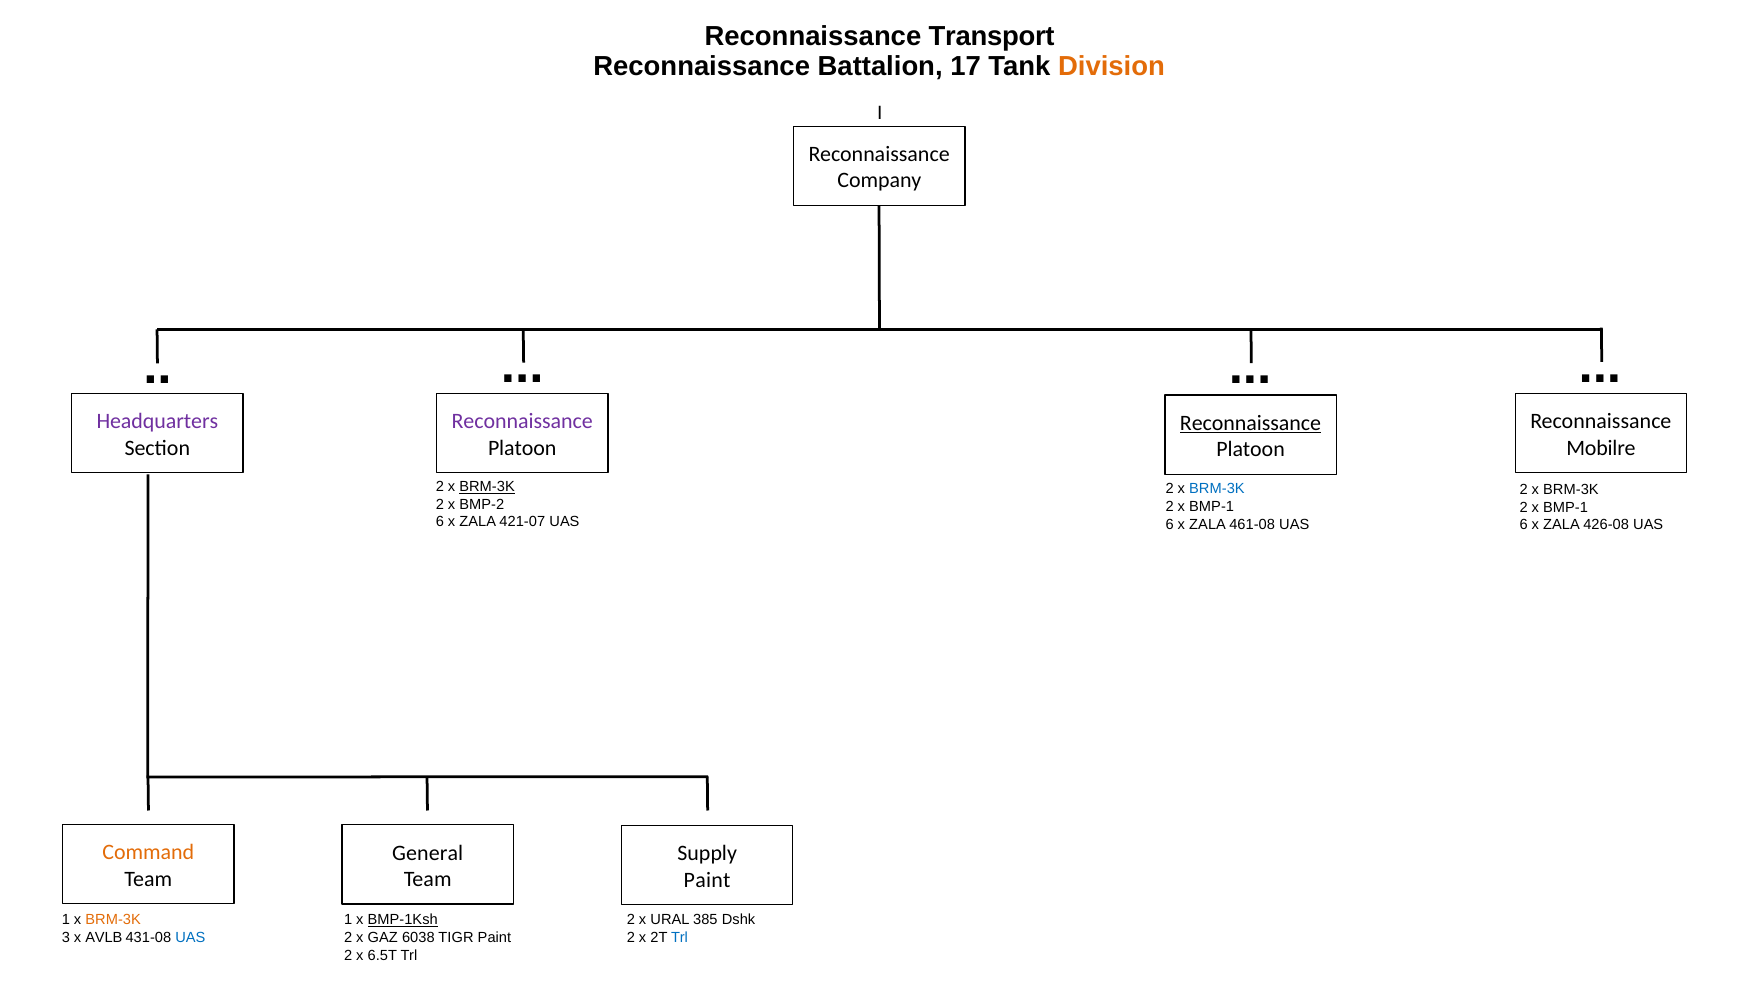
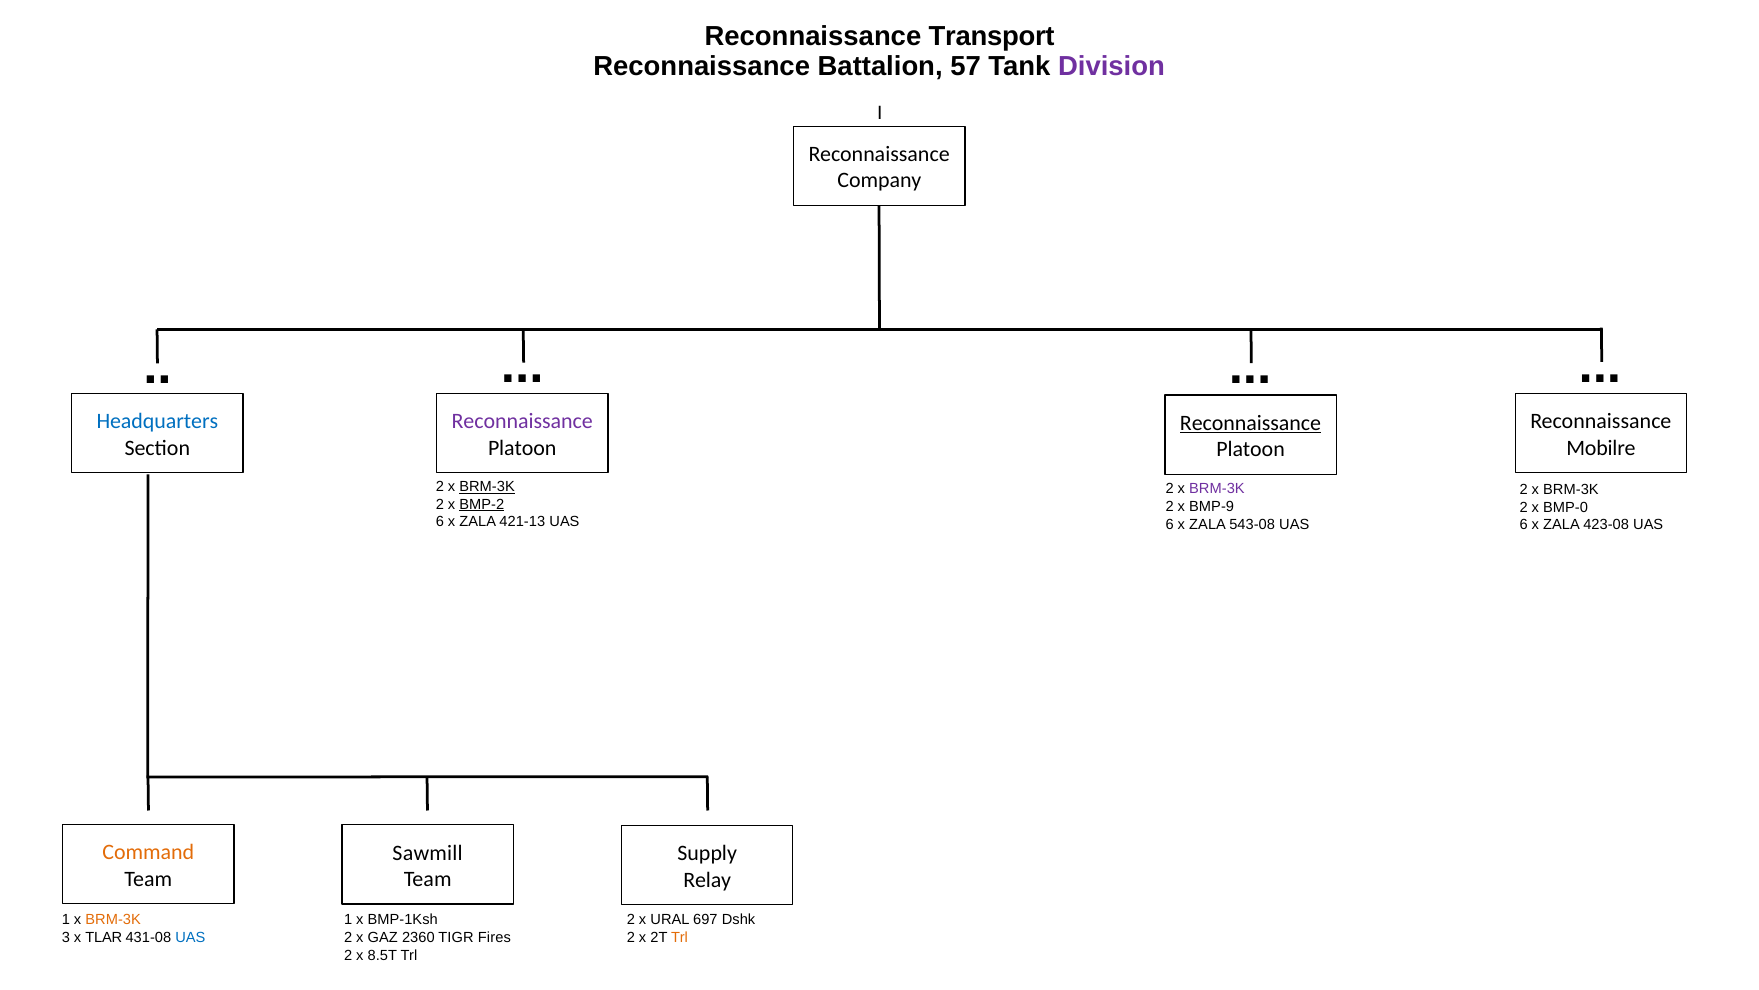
17: 17 -> 57
Division colour: orange -> purple
Headquarters colour: purple -> blue
BRM-3K at (1217, 489) colour: blue -> purple
BMP-2 underline: none -> present
BMP-1 at (1212, 506): BMP-1 -> BMP-9
BMP-1 at (1566, 507): BMP-1 -> BMP-0
421-07: 421-07 -> 421-13
461-08: 461-08 -> 543-08
426-08: 426-08 -> 423-08
General: General -> Sawmill
Paint at (707, 879): Paint -> Relay
BMP-1Ksh underline: present -> none
385: 385 -> 697
AVLB: AVLB -> TLAR
6038: 6038 -> 2360
TIGR Paint: Paint -> Fires
Trl at (680, 937) colour: blue -> orange
6.5T: 6.5T -> 8.5T
